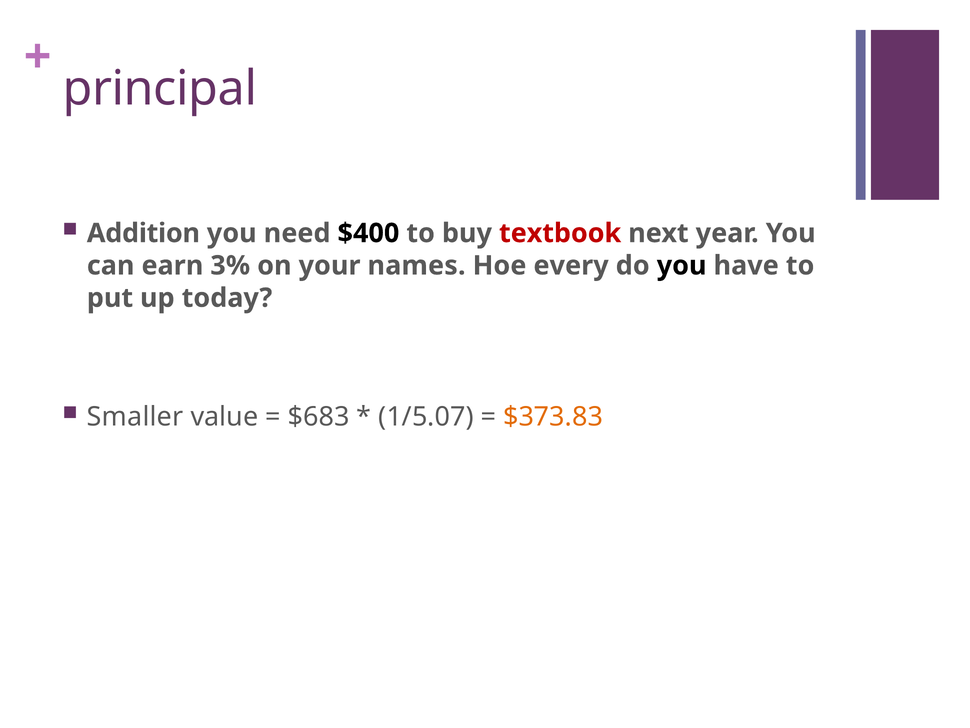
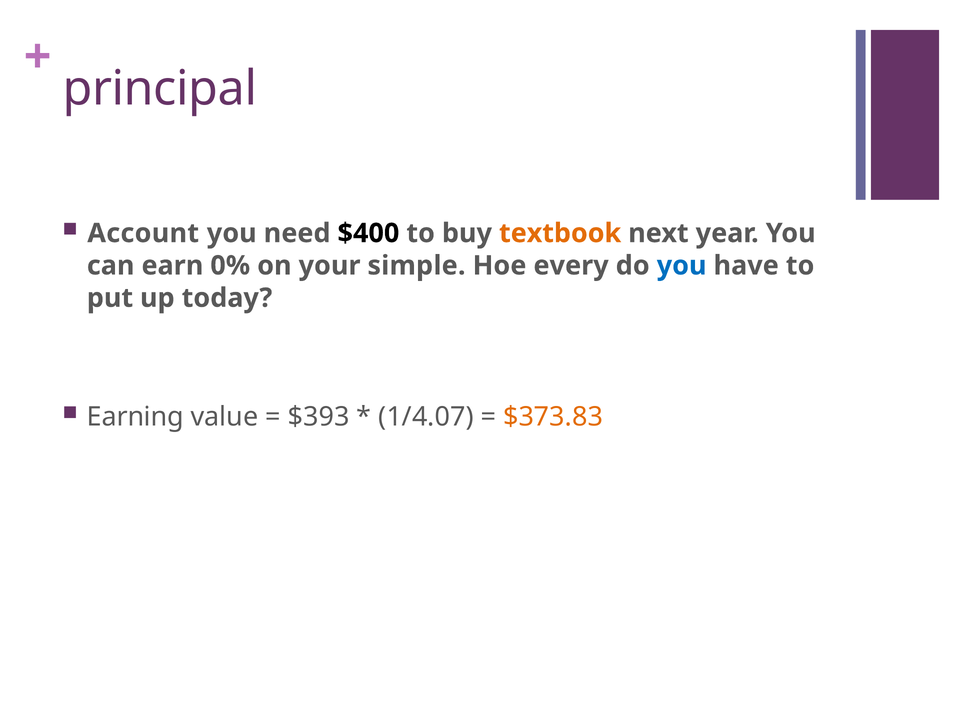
Addition: Addition -> Account
textbook colour: red -> orange
3%: 3% -> 0%
names: names -> simple
you at (682, 265) colour: black -> blue
Smaller: Smaller -> Earning
$683: $683 -> $393
1/5.07: 1/5.07 -> 1/4.07
